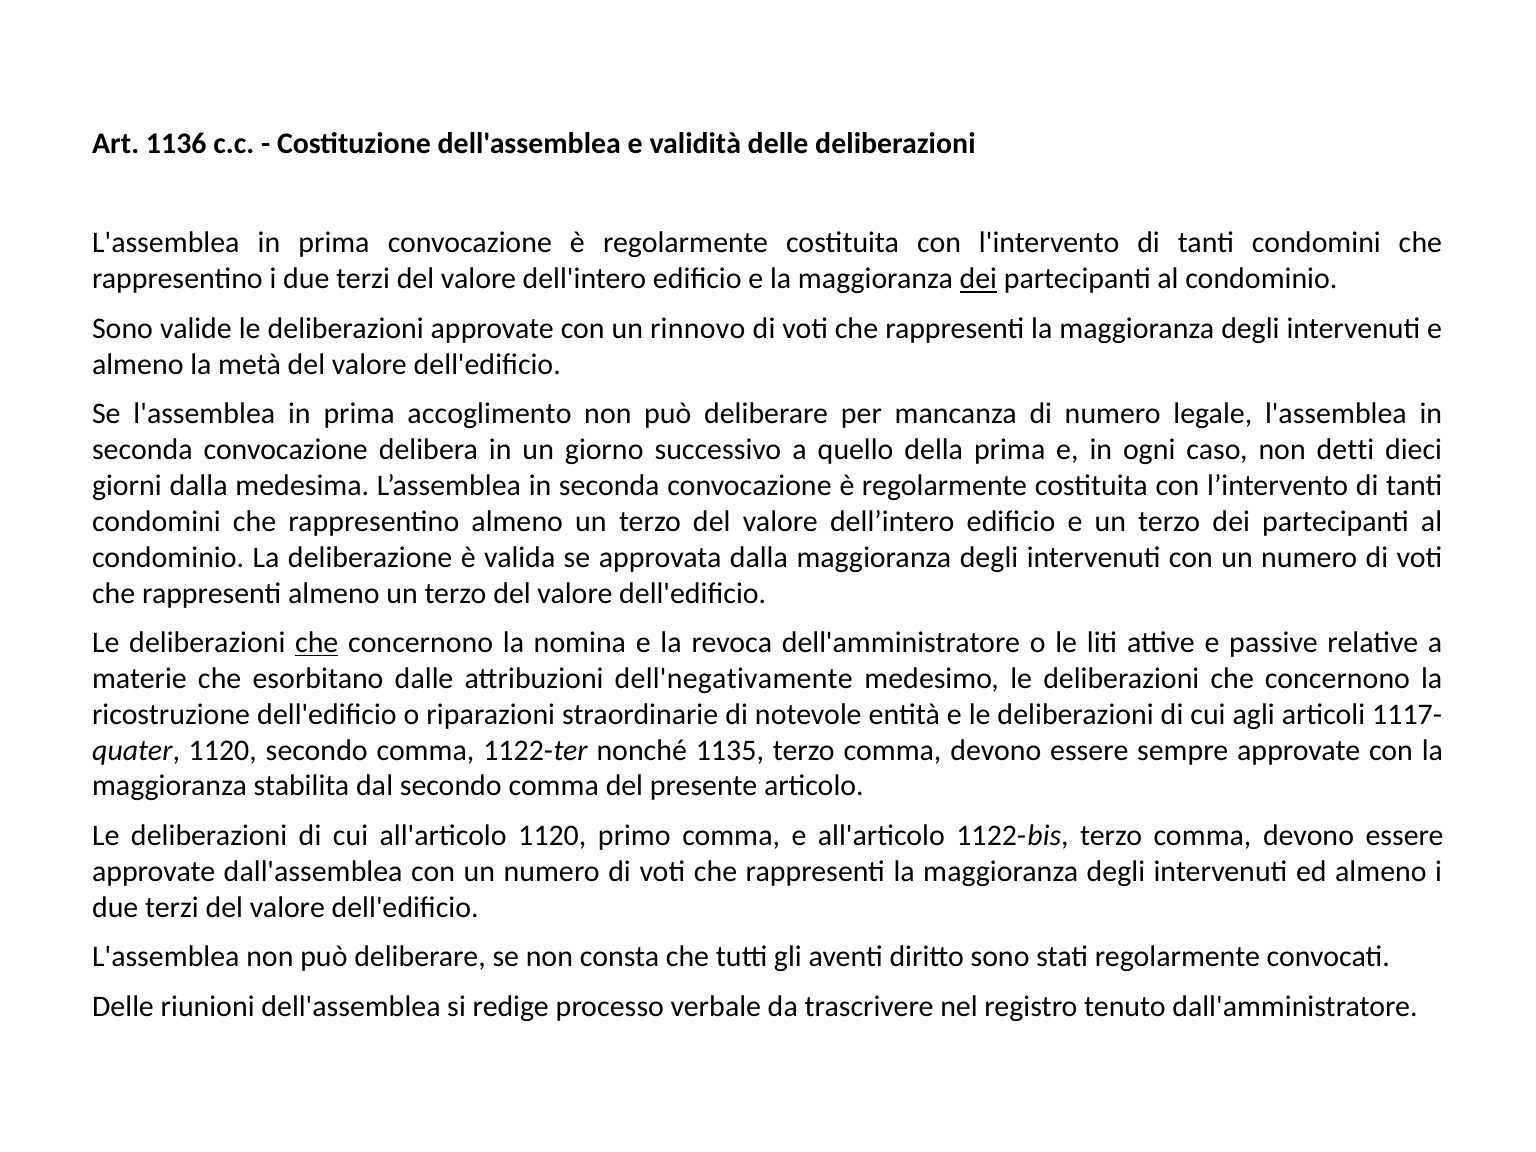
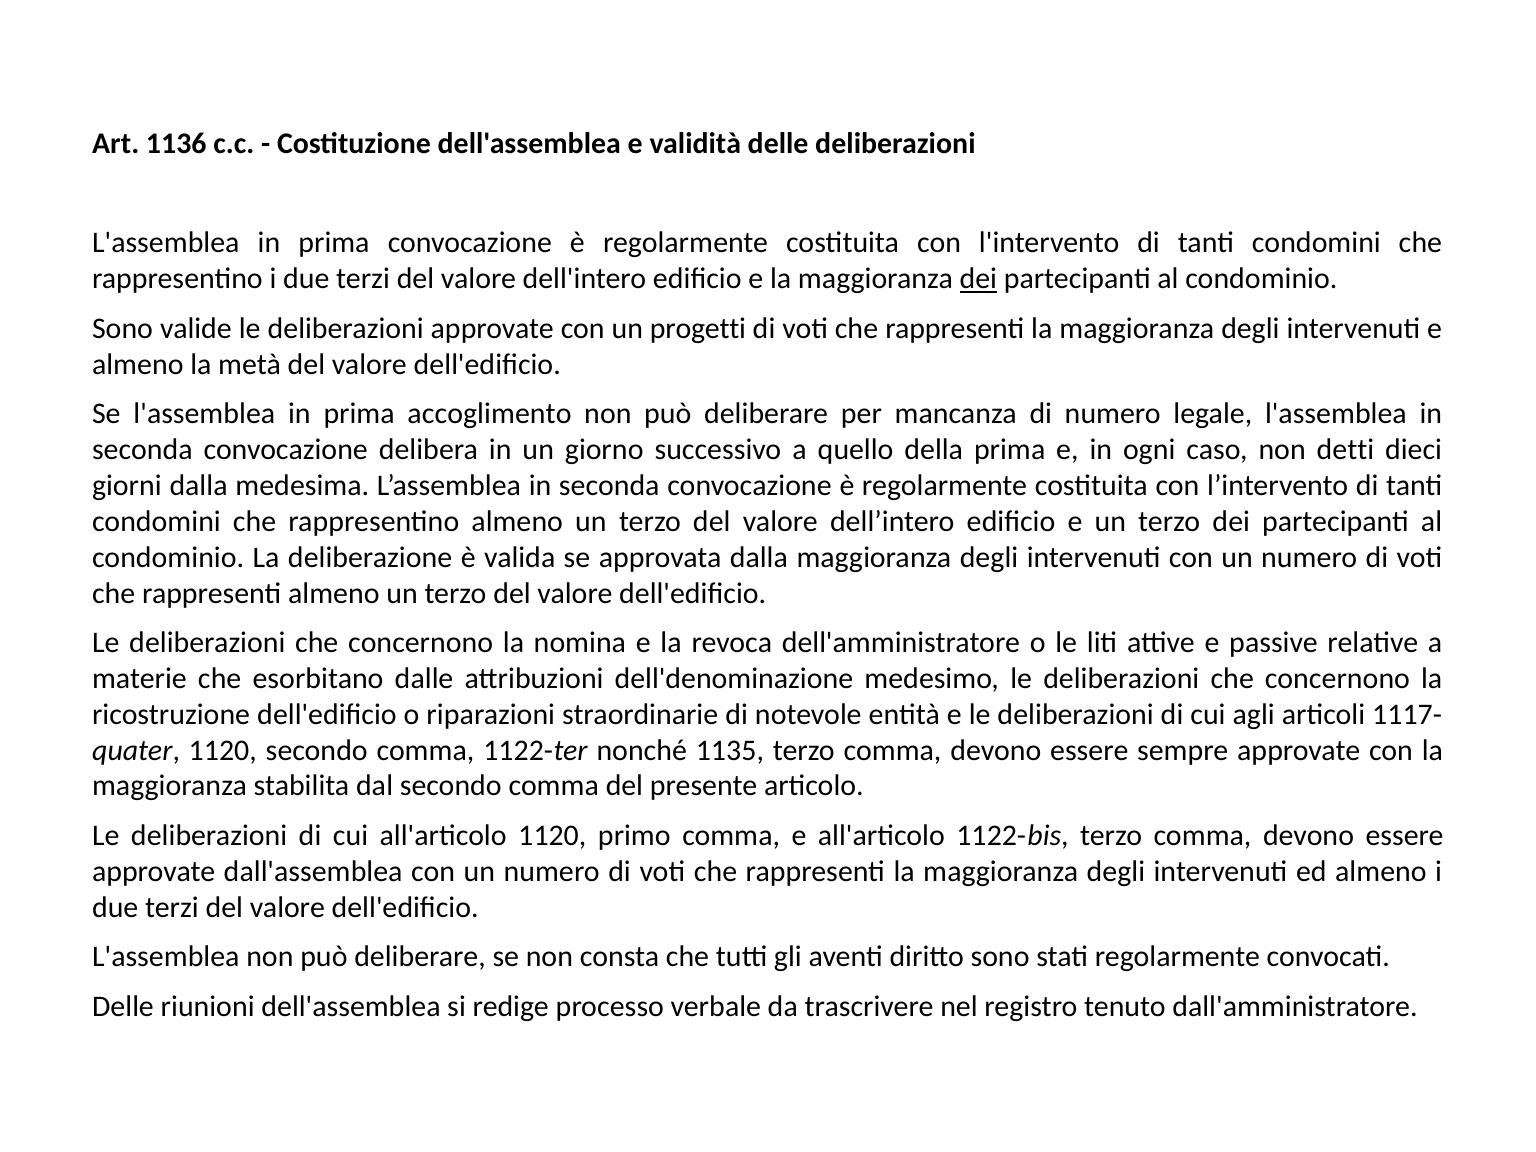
rinnovo: rinnovo -> progetti
che at (317, 643) underline: present -> none
dell'negativamente: dell'negativamente -> dell'denominazione
